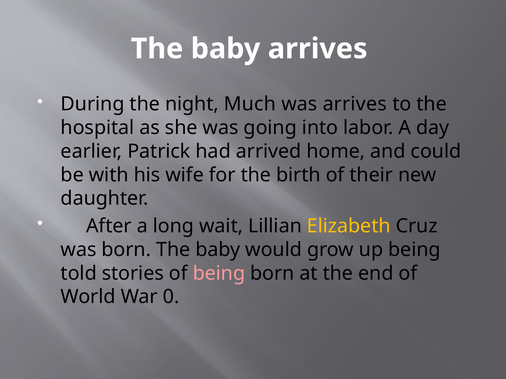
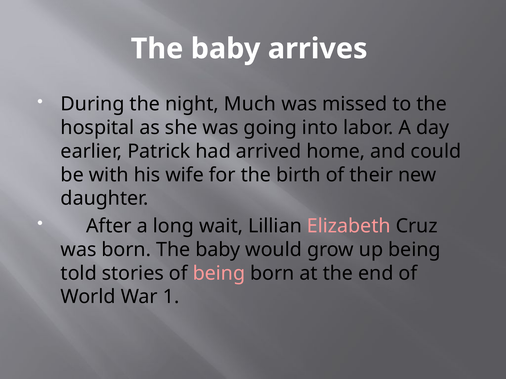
was arrives: arrives -> missed
Elizabeth colour: yellow -> pink
0: 0 -> 1
